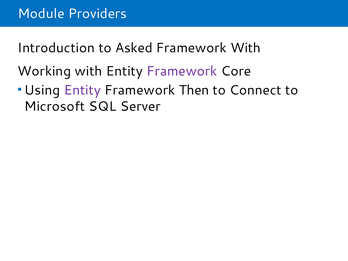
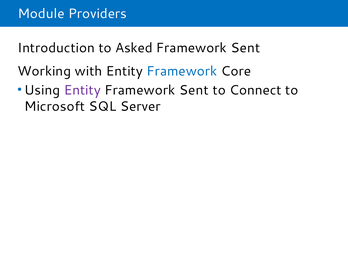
With at (246, 48): With -> Sent
Framework at (182, 71) colour: purple -> blue
Then at (194, 90): Then -> Sent
